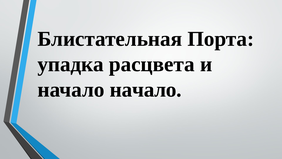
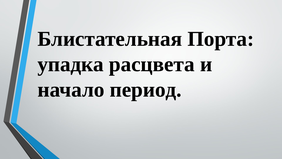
начало начало: начало -> период
